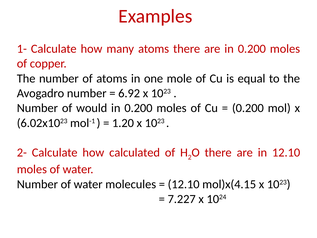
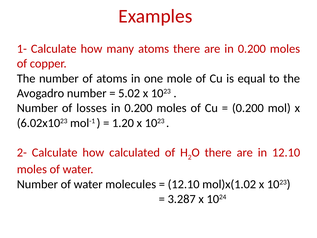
6.92: 6.92 -> 5.02
would: would -> losses
mol)x(4.15: mol)x(4.15 -> mol)x(1.02
7.227: 7.227 -> 3.287
